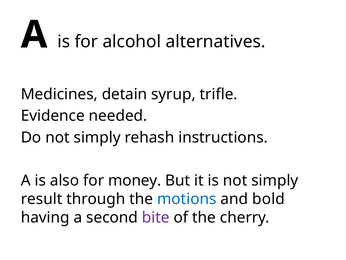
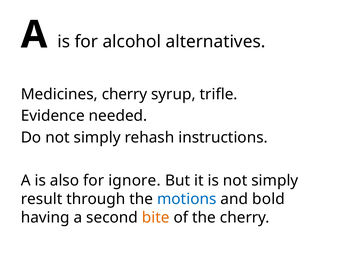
Medicines detain: detain -> cherry
money: money -> ignore
bite colour: purple -> orange
